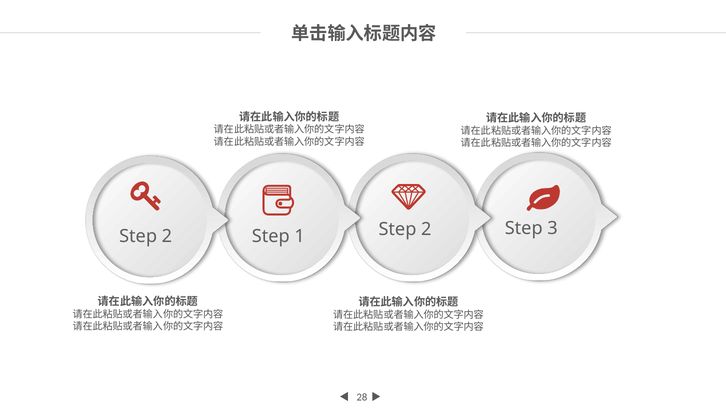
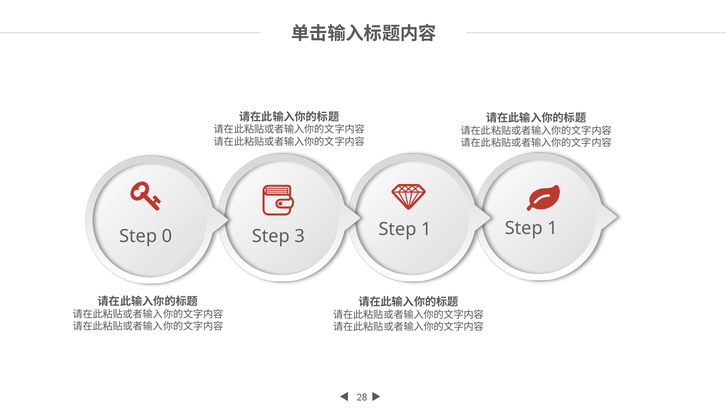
3 at (553, 228): 3 -> 1
2 at (426, 229): 2 -> 1
2 at (167, 236): 2 -> 0
1: 1 -> 3
